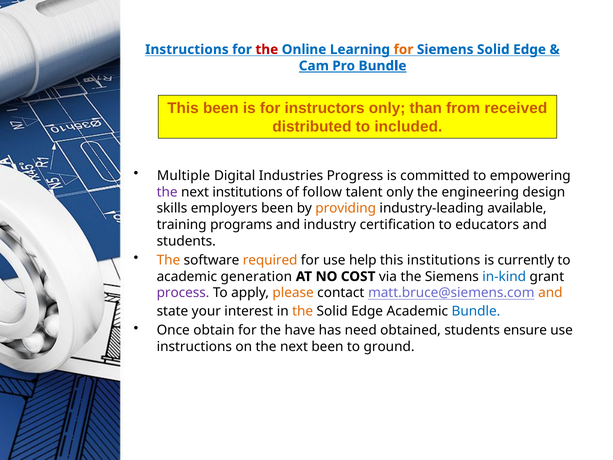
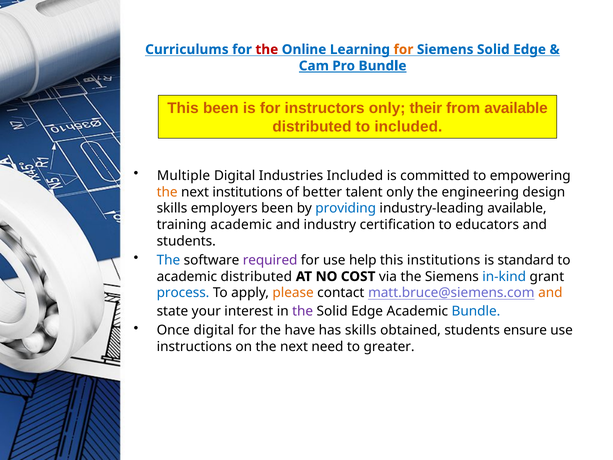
Instructions at (187, 49): Instructions -> Curriculums
than: than -> their
from received: received -> available
Industries Progress: Progress -> Included
the at (167, 192) colour: purple -> orange
follow: follow -> better
providing colour: orange -> blue
training programs: programs -> academic
The at (168, 260) colour: orange -> blue
required colour: orange -> purple
currently: currently -> standard
academic generation: generation -> distributed
process colour: purple -> blue
the at (303, 311) colour: orange -> purple
Once obtain: obtain -> digital
has need: need -> skills
next been: been -> need
ground: ground -> greater
